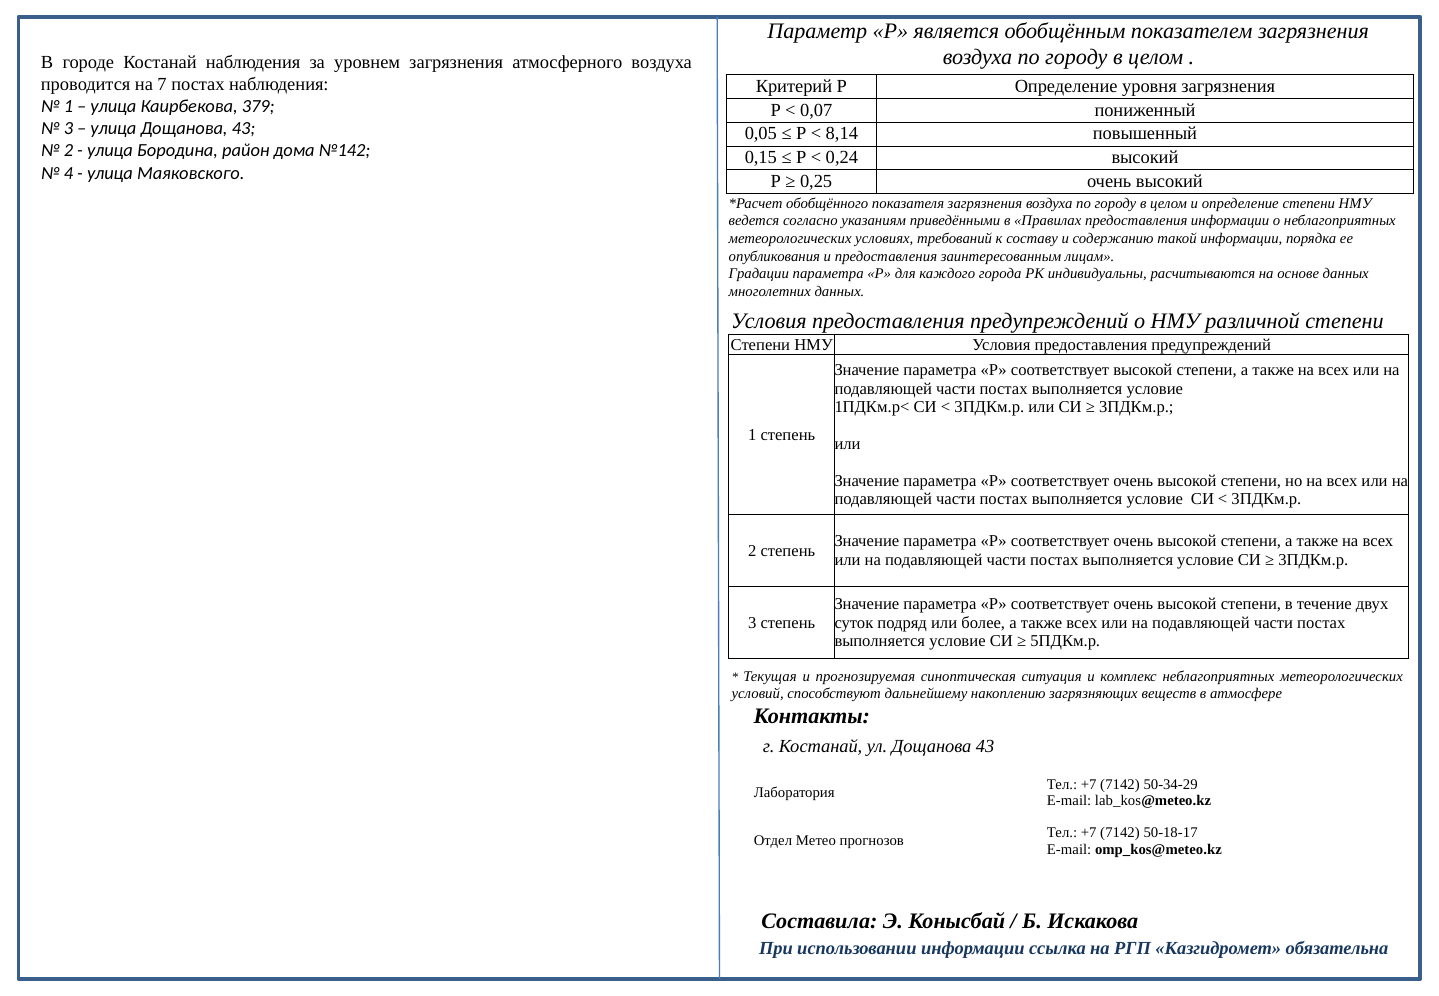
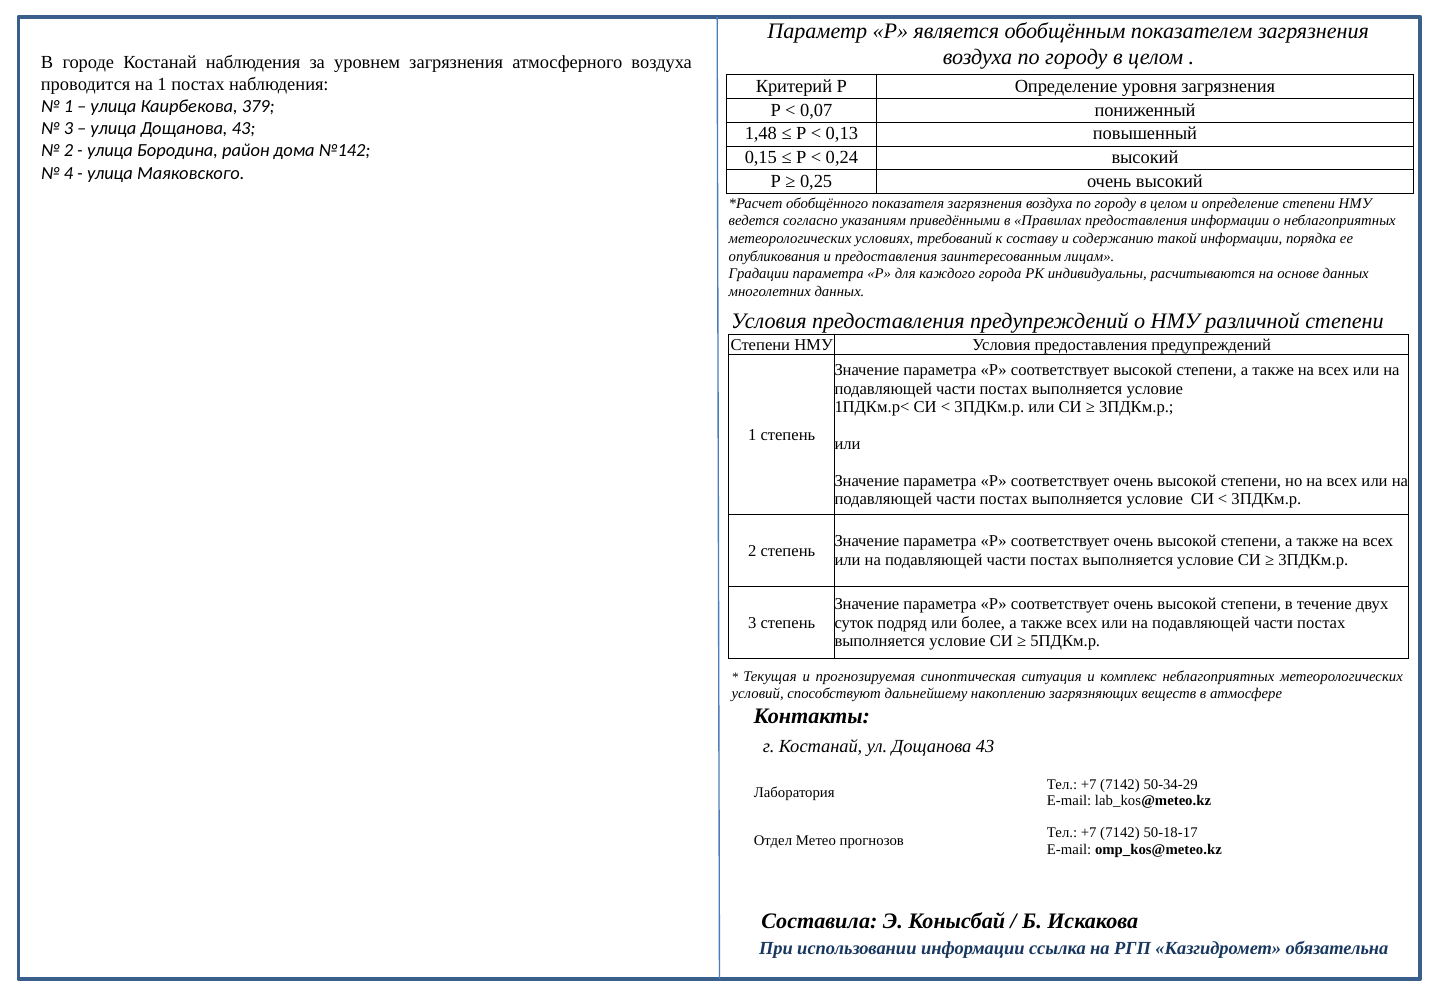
на 7: 7 -> 1
0,05: 0,05 -> 1,48
8,14: 8,14 -> 0,13
